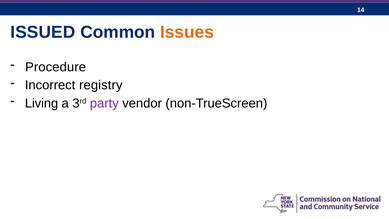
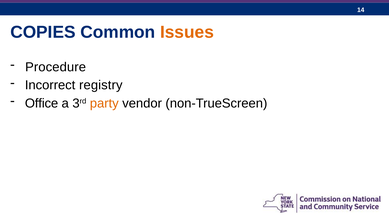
ISSUED: ISSUED -> COPIES
Living: Living -> Office
party colour: purple -> orange
